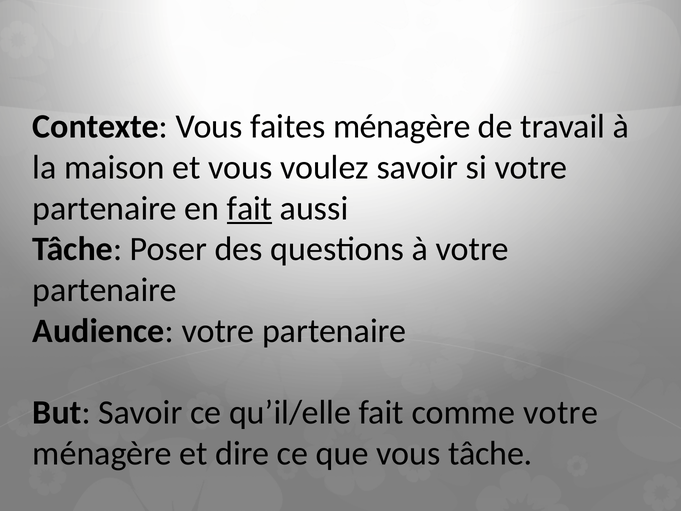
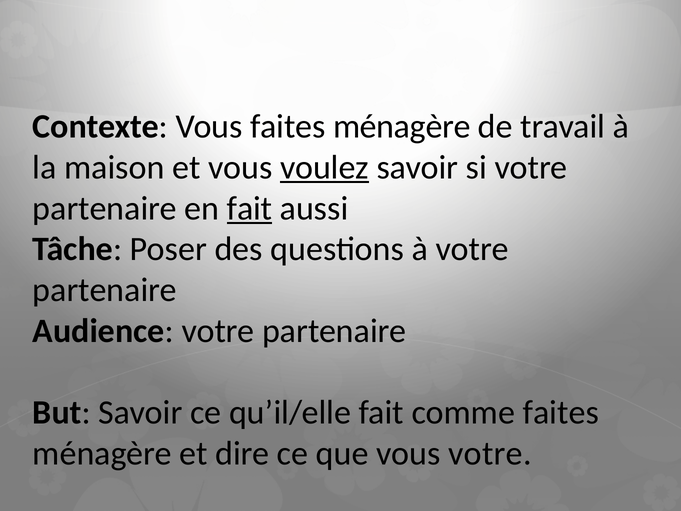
voulez underline: none -> present
comme votre: votre -> faites
vous tâche: tâche -> votre
